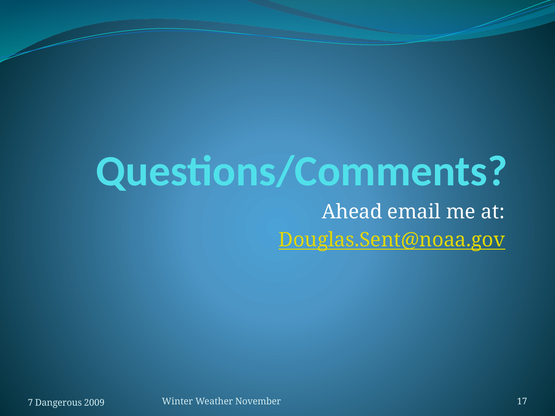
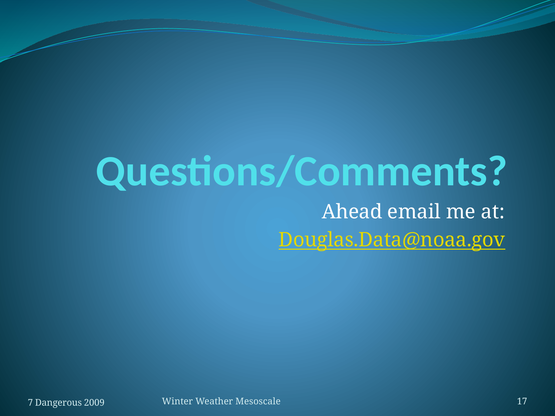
Douglas.Sent@noaa.gov: Douglas.Sent@noaa.gov -> Douglas.Data@noaa.gov
November: November -> Mesoscale
